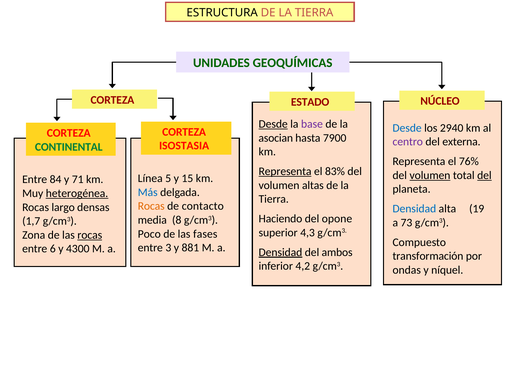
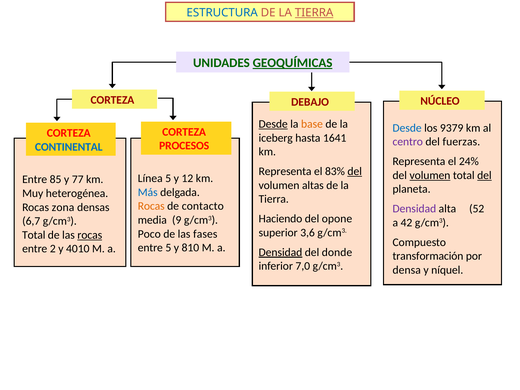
ESTRUCTURA colour: black -> blue
TIERRA at (314, 13) underline: none -> present
GEOQUÍMICAS underline: none -> present
ESTADO: ESTADO -> DEBAJO
base colour: purple -> orange
2940: 2940 -> 9379
asocian: asocian -> iceberg
7900: 7900 -> 1641
externa: externa -> fuerzas
ISOSTASIA: ISOSTASIA -> PROCESOS
CONTINENTAL colour: green -> blue
76%: 76% -> 24%
Representa at (285, 171) underline: present -> none
del at (355, 171) underline: none -> present
15: 15 -> 12
84: 84 -> 85
71: 71 -> 77
heterogénea underline: present -> none
largo: largo -> zona
Densidad at (414, 209) colour: blue -> purple
19: 19 -> 52
8: 8 -> 9
1,7: 1,7 -> 6,7
73: 73 -> 42
4,3: 4,3 -> 3,6
Zona at (34, 235): Zona -> Total
entre 3: 3 -> 5
881: 881 -> 810
6: 6 -> 2
4300: 4300 -> 4010
ambos: ambos -> donde
4,2: 4,2 -> 7,0
ondas: ondas -> densa
